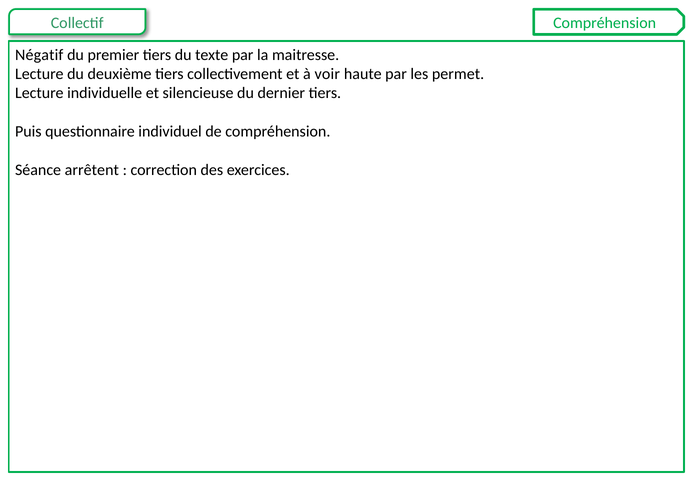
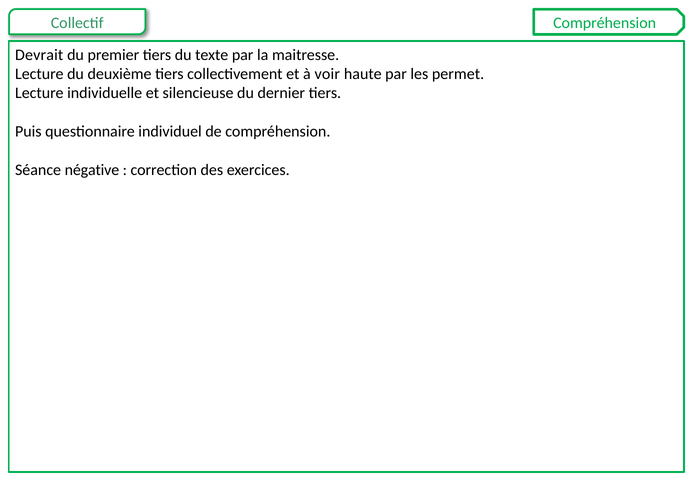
Négatif: Négatif -> Devrait
arrêtent: arrêtent -> négative
